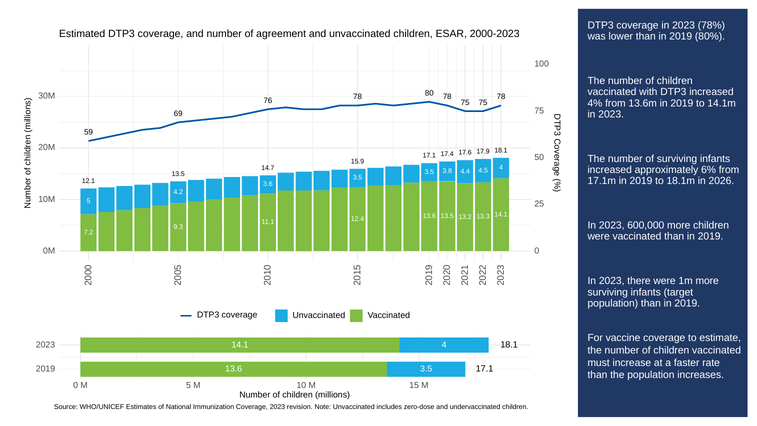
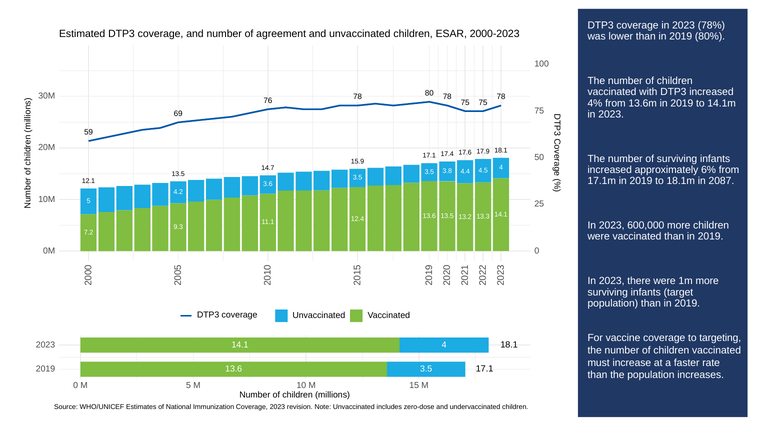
2026: 2026 -> 2087
estimate: estimate -> targeting
